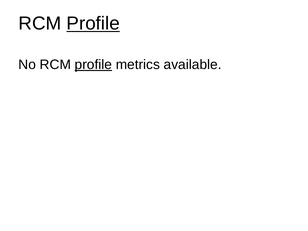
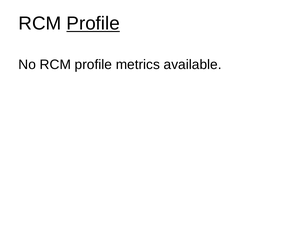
profile at (93, 65) underline: present -> none
